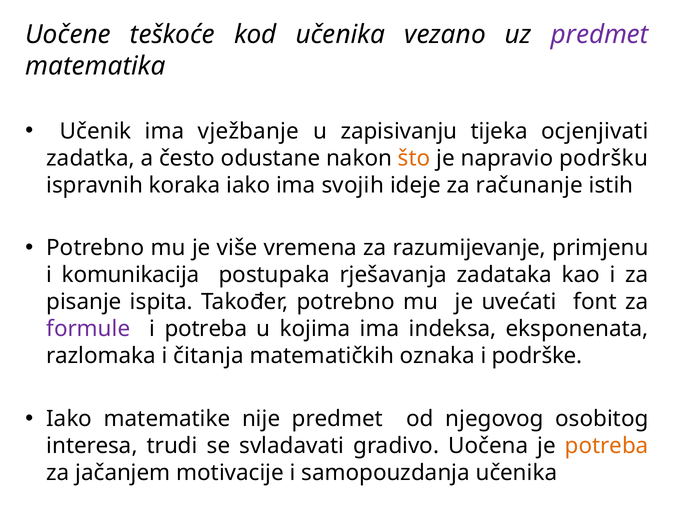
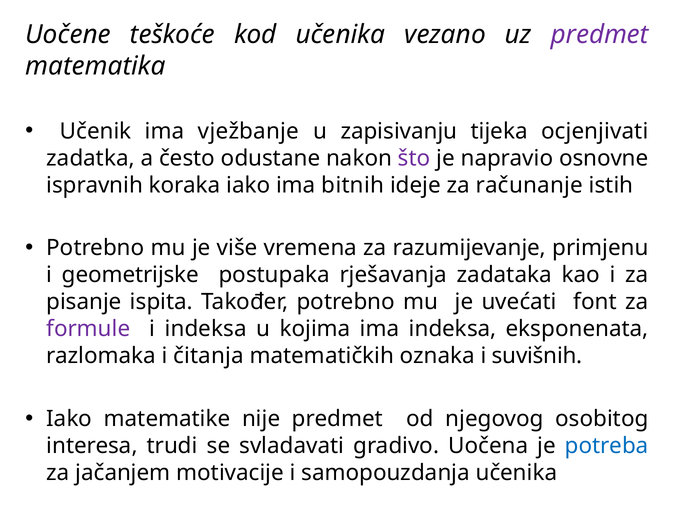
što colour: orange -> purple
podršku: podršku -> osnovne
svojih: svojih -> bitnih
komunikacija: komunikacija -> geometrijske
i potreba: potreba -> indeksa
podrške: podrške -> suvišnih
potreba at (607, 445) colour: orange -> blue
